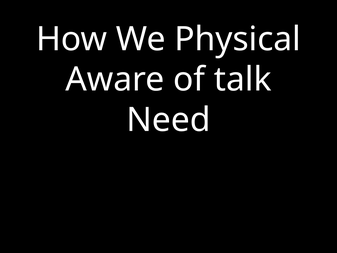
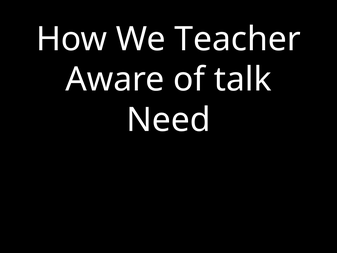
Physical: Physical -> Teacher
